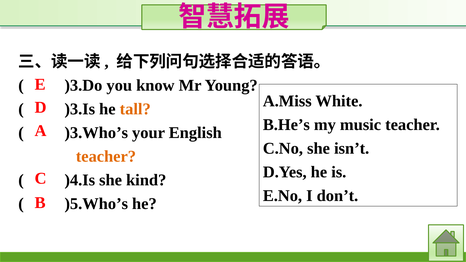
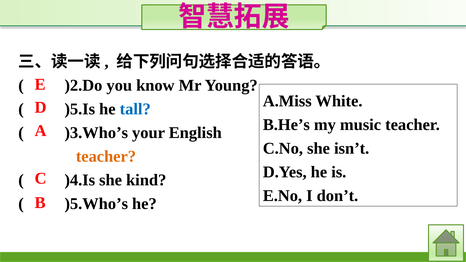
)3.Do: )3.Do -> )2.Do
)3.Is: )3.Is -> )5.Is
tall colour: orange -> blue
